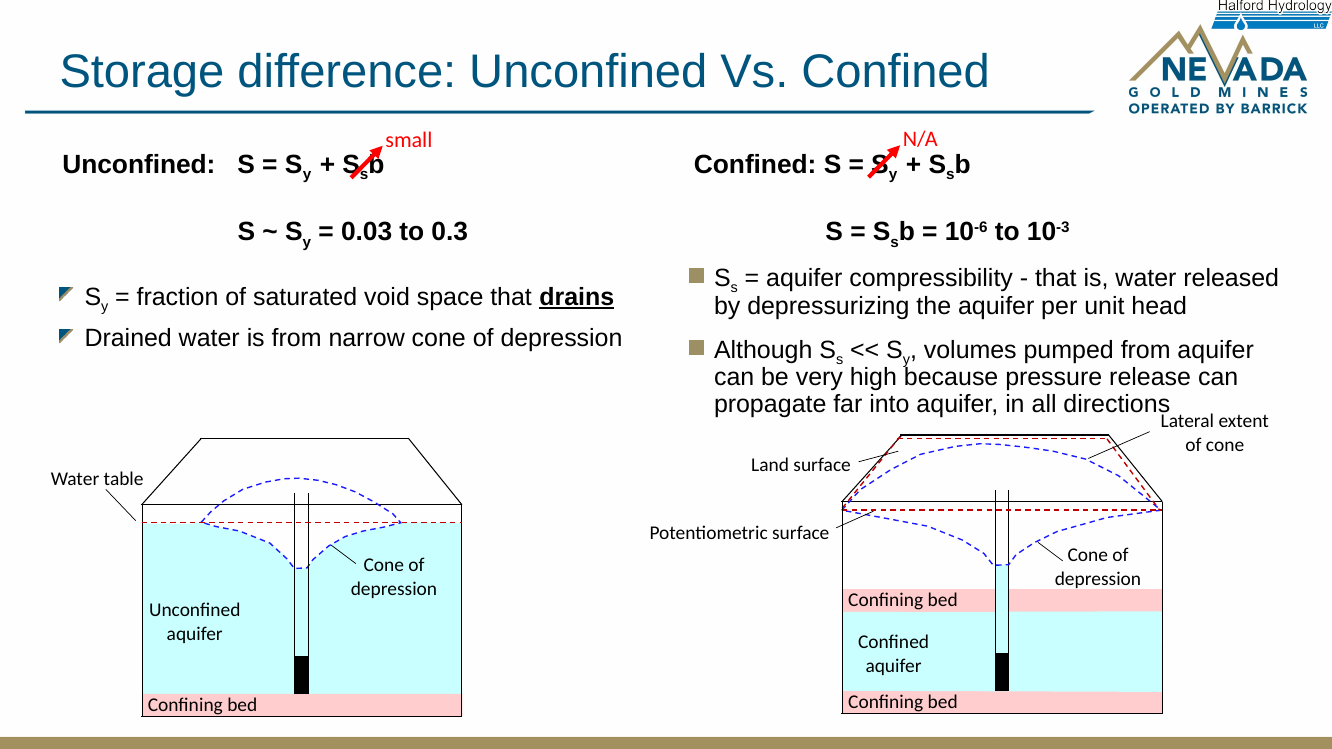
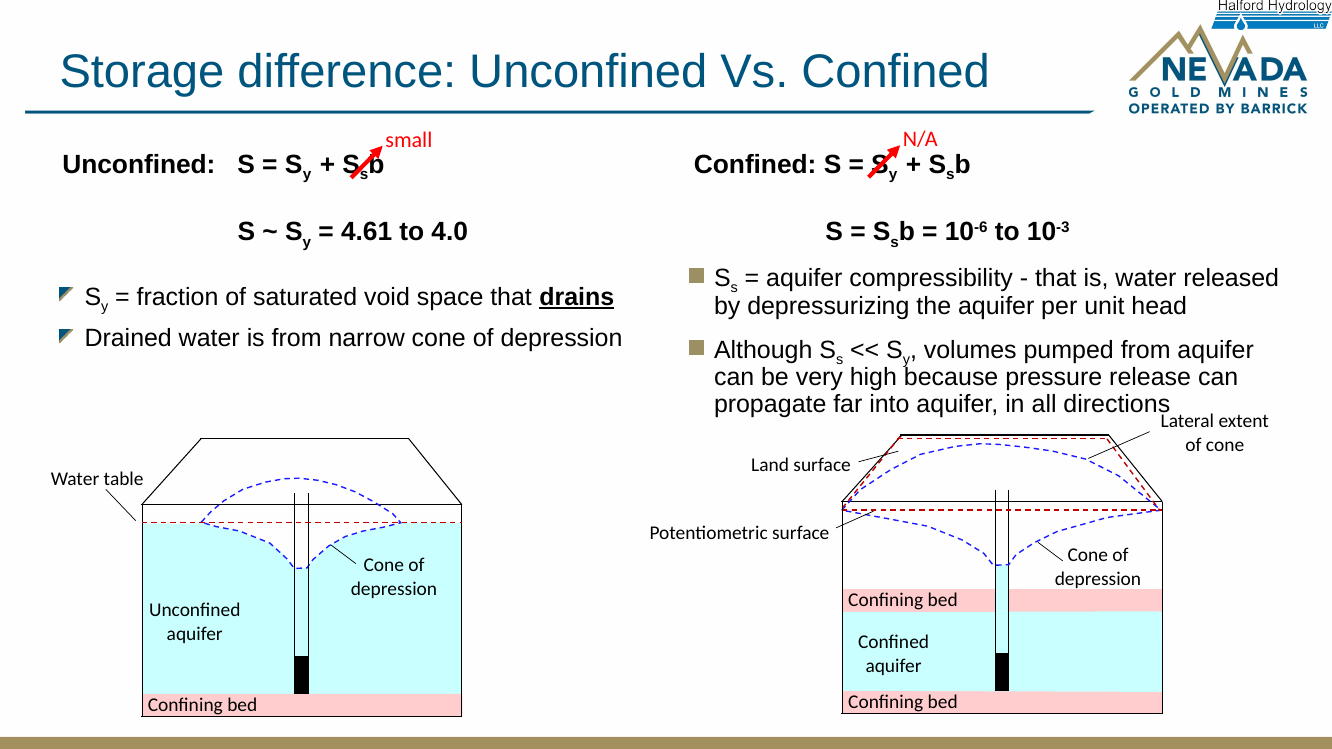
0.03: 0.03 -> 4.61
0.3: 0.3 -> 4.0
